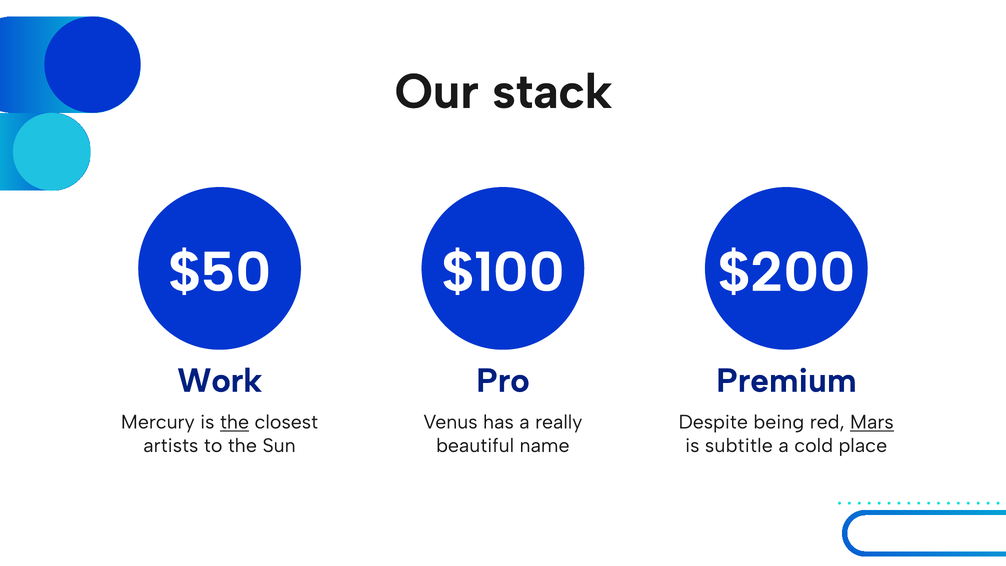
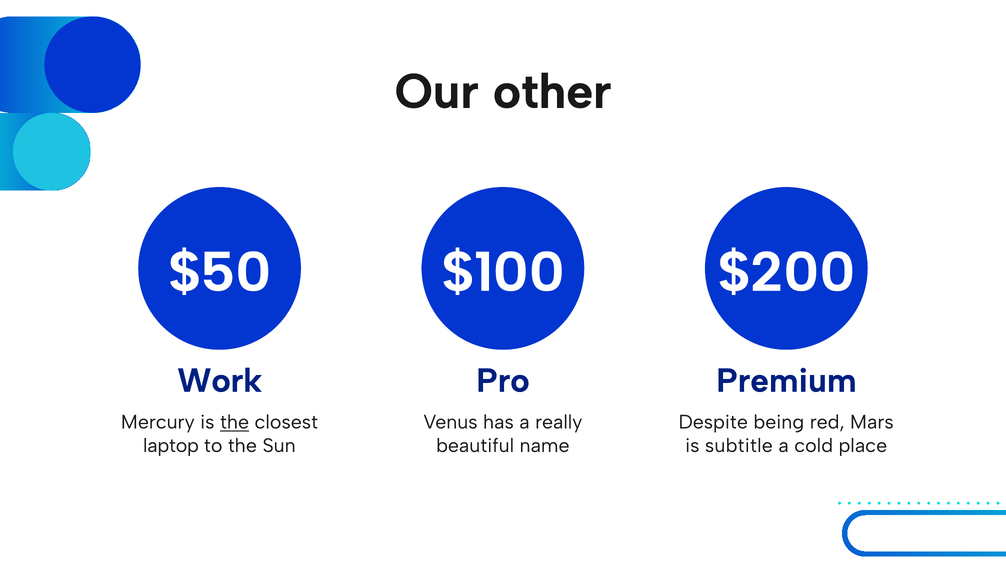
stack: stack -> other
Mars underline: present -> none
artists: artists -> laptop
